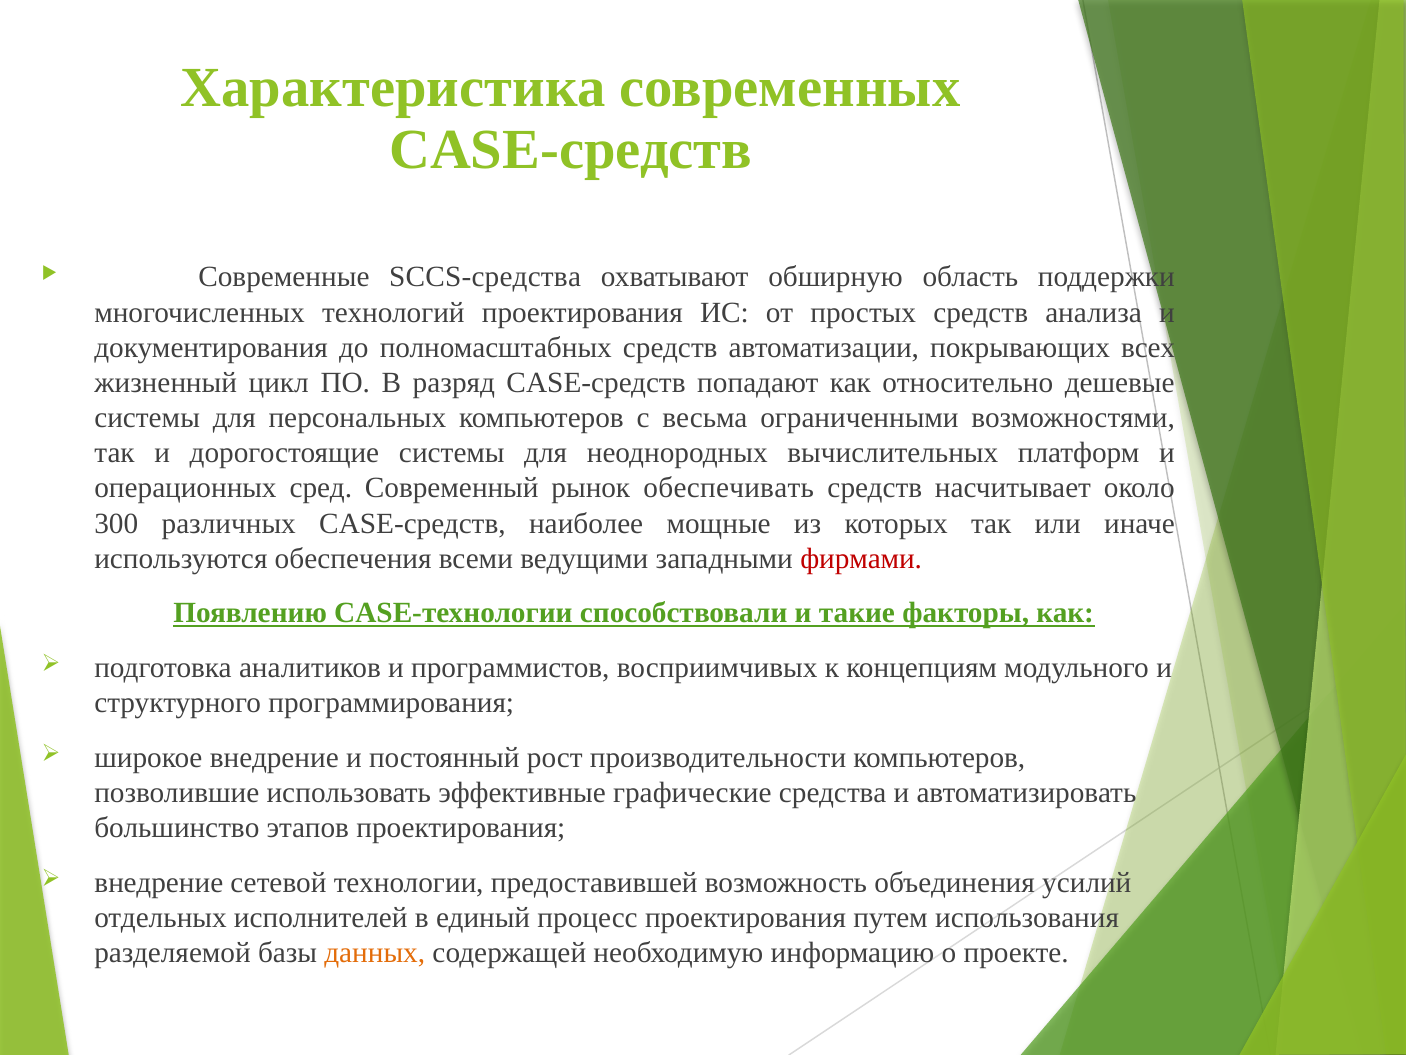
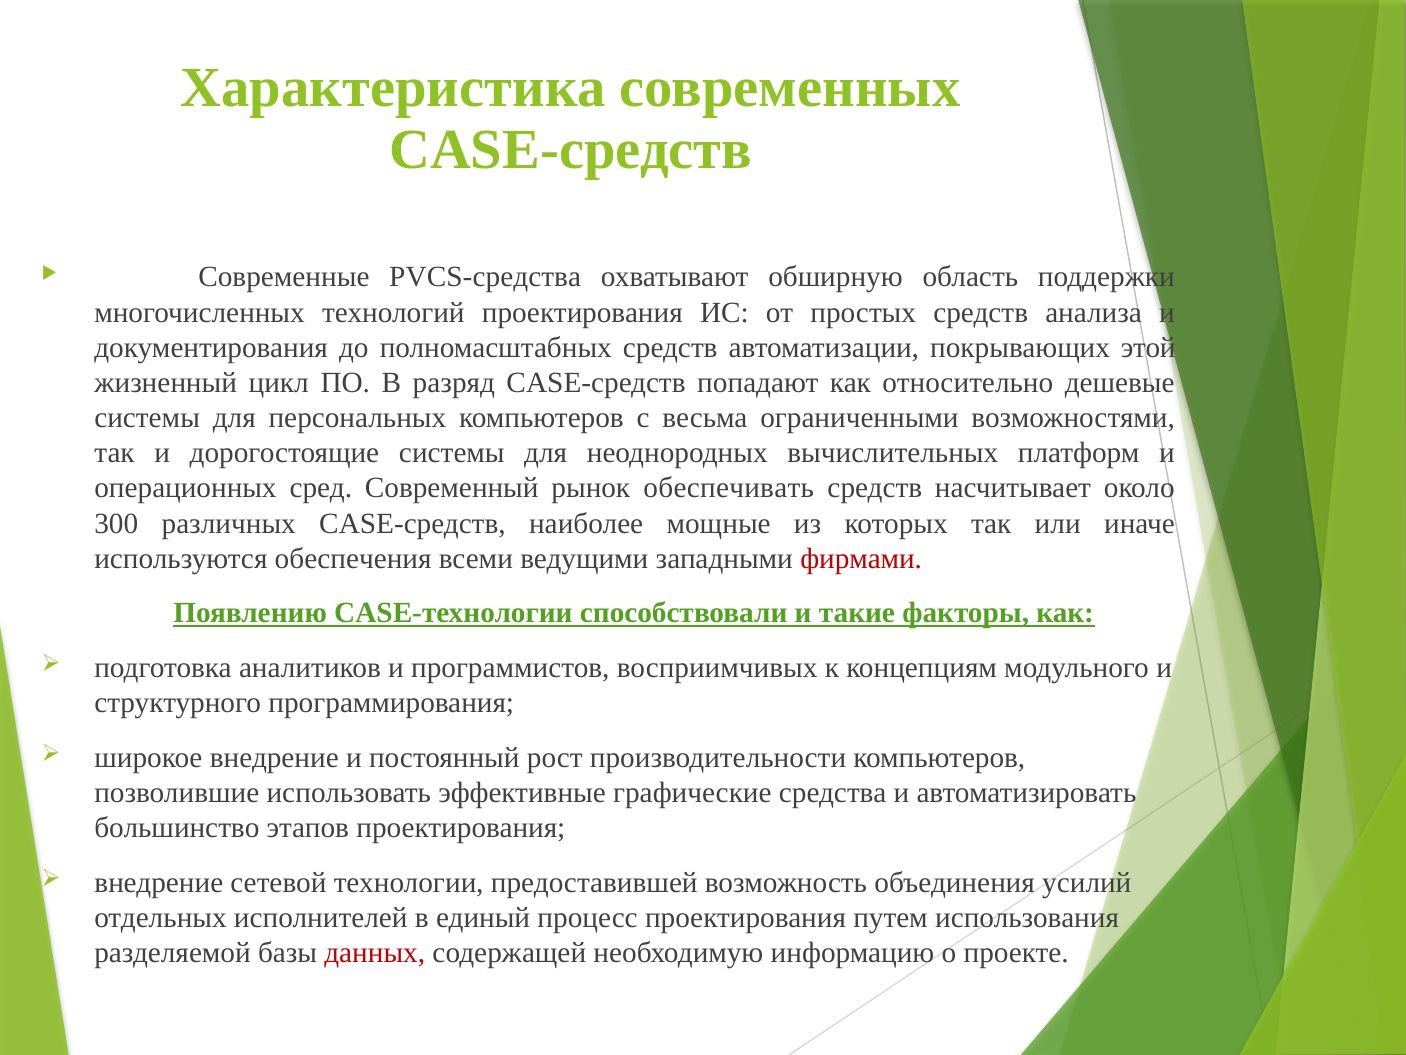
SCCS-средства: SCCS-средства -> PVCS-средства
всех: всех -> этой
данных colour: orange -> red
